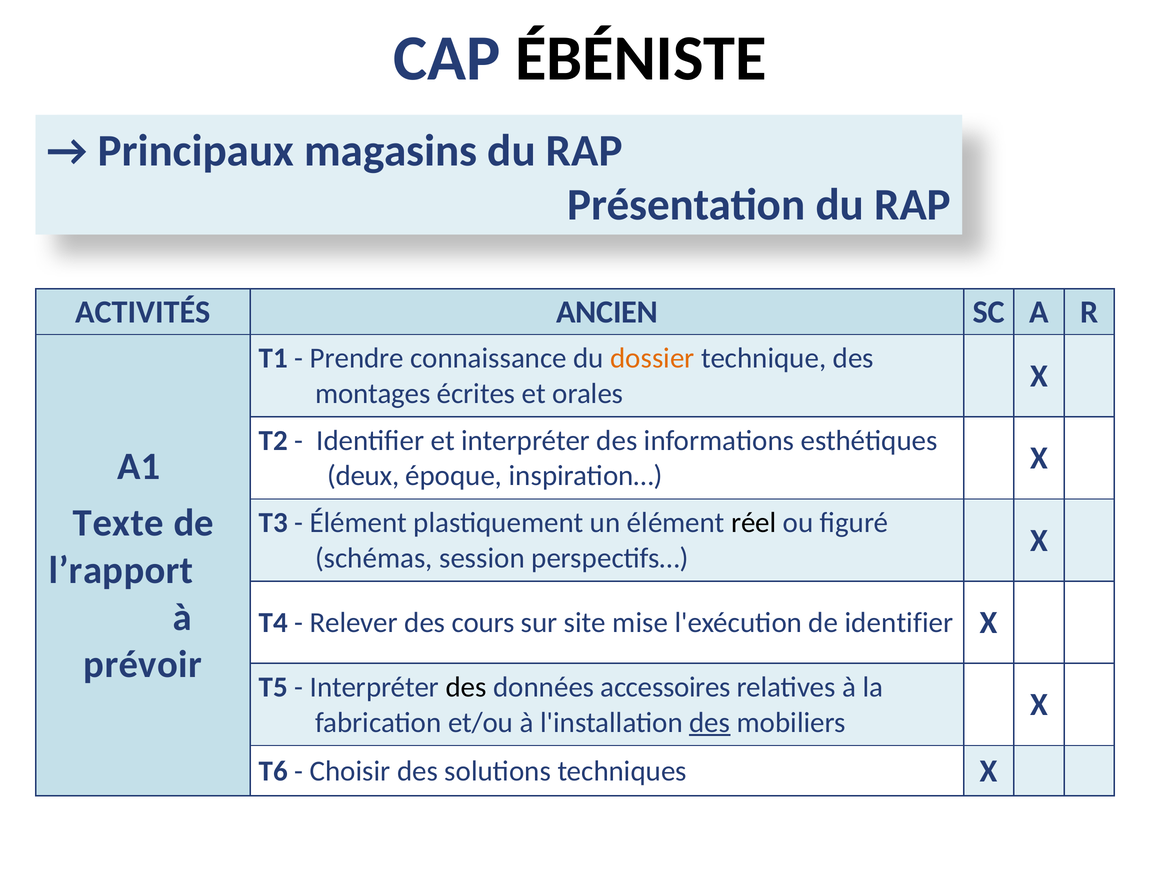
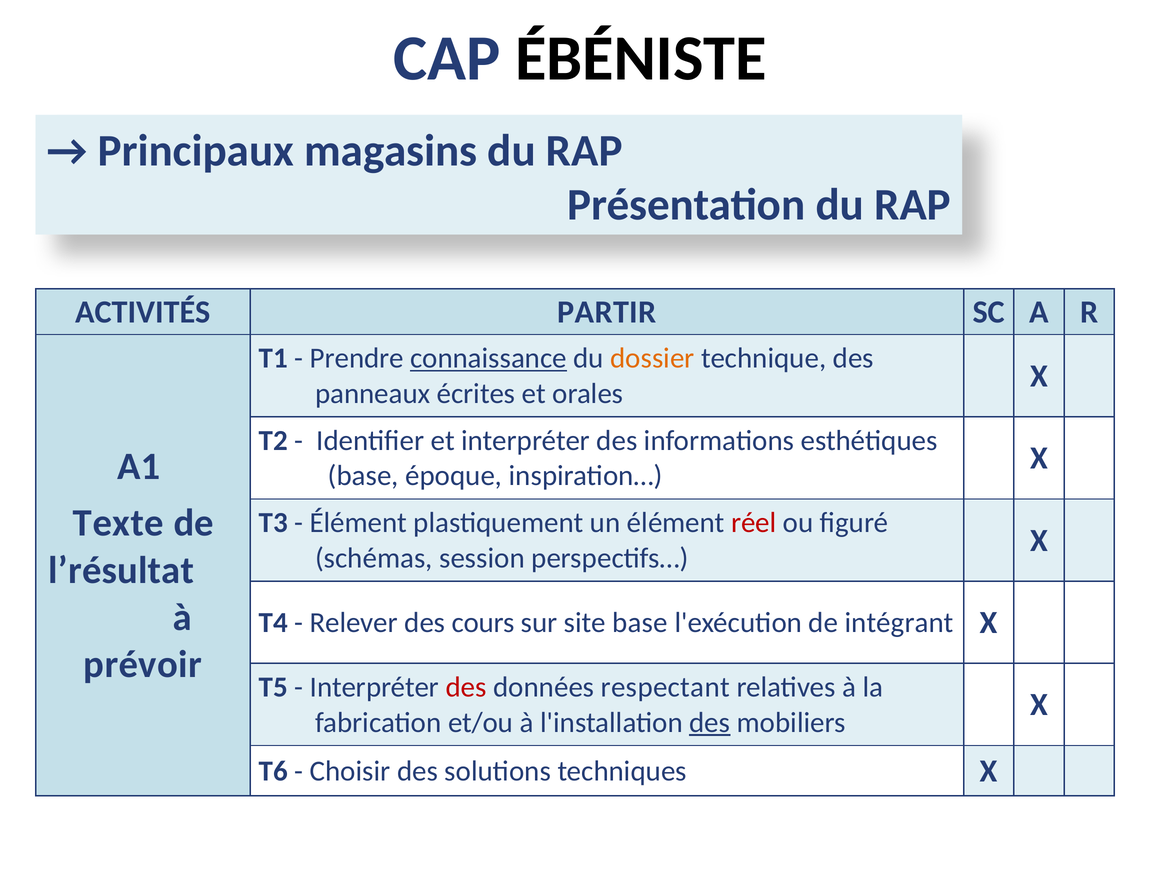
ANCIEN: ANCIEN -> PARTIR
connaissance underline: none -> present
montages: montages -> panneaux
deux at (363, 476): deux -> base
réel colour: black -> red
l’rapport: l’rapport -> l’résultat
site mise: mise -> base
de identifier: identifier -> intégrant
des at (466, 687) colour: black -> red
accessoires: accessoires -> respectant
